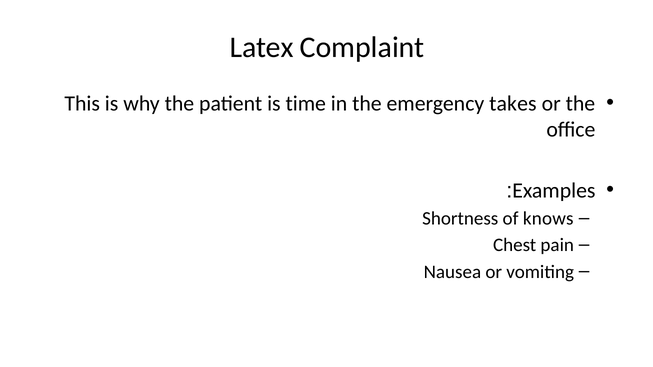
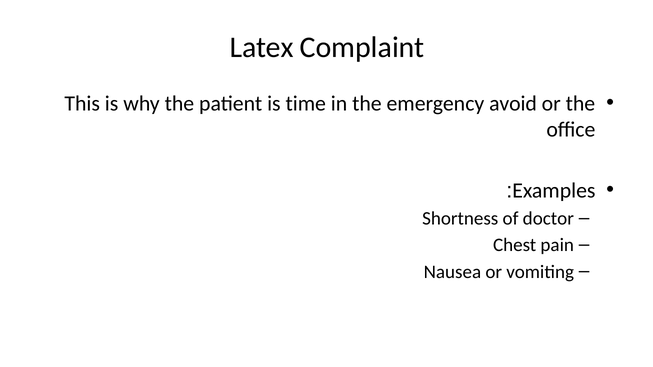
takes: takes -> avoid
knows: knows -> doctor
